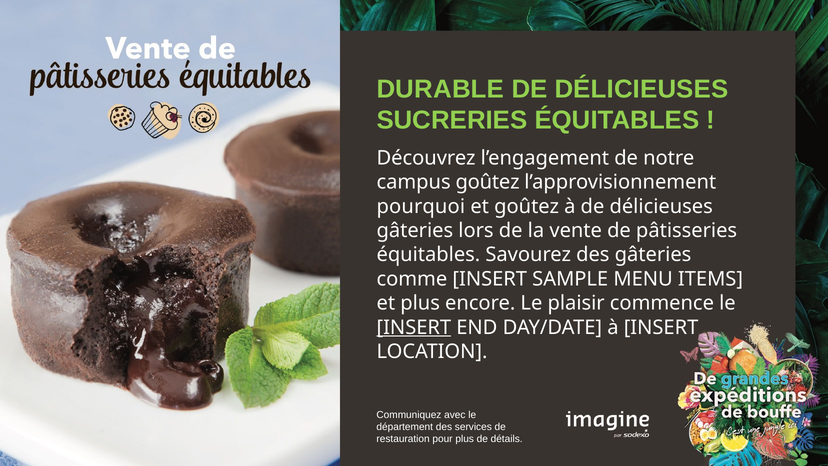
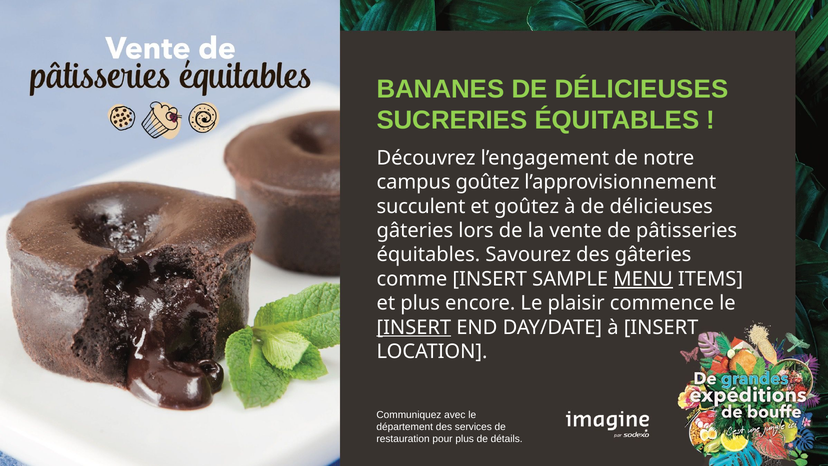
DURABLE: DURABLE -> BANANES
pourquoi: pourquoi -> succulent
MENU underline: none -> present
